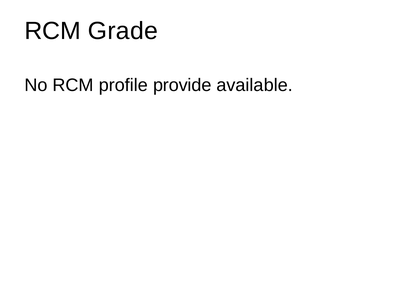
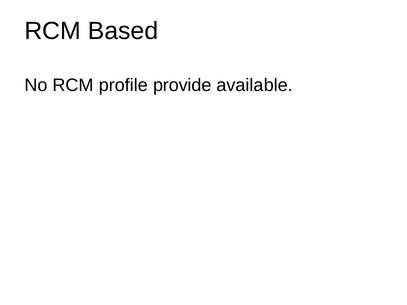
Grade: Grade -> Based
